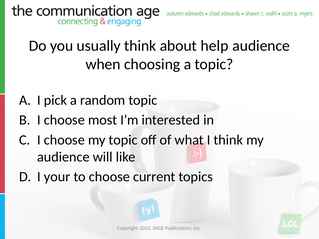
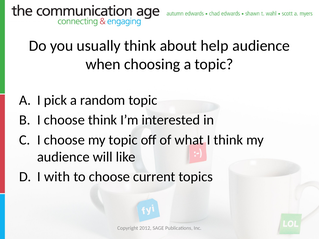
choose most: most -> think
your: your -> with
